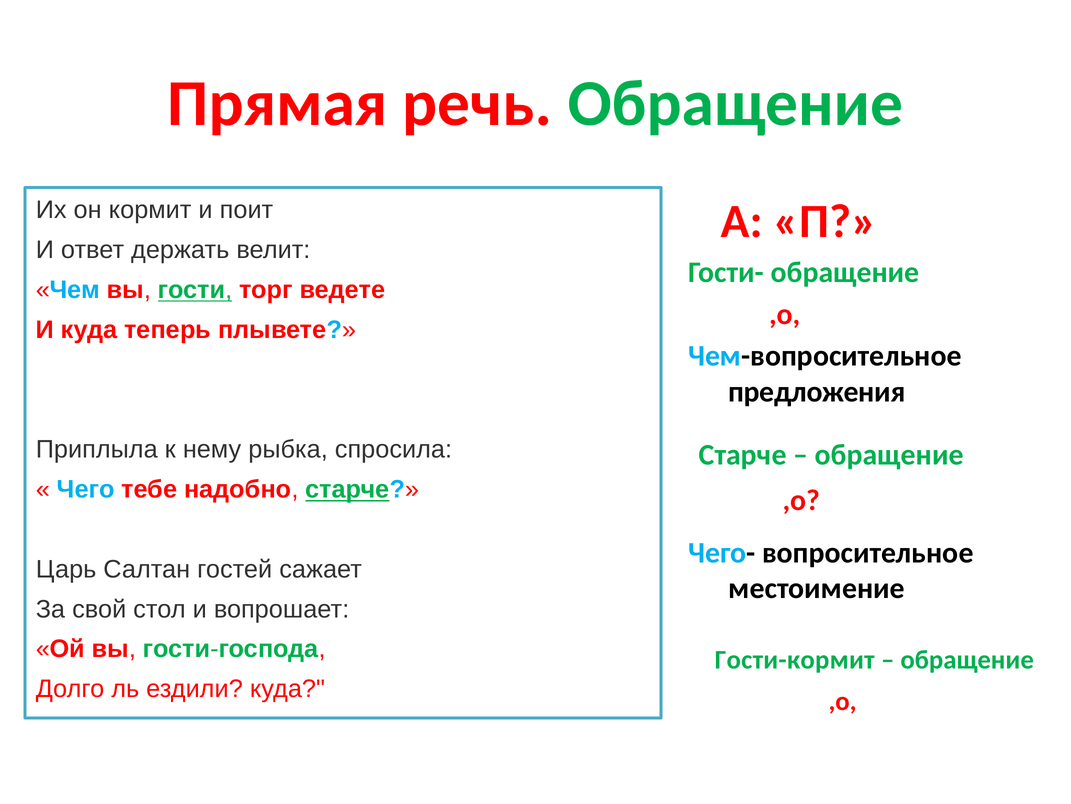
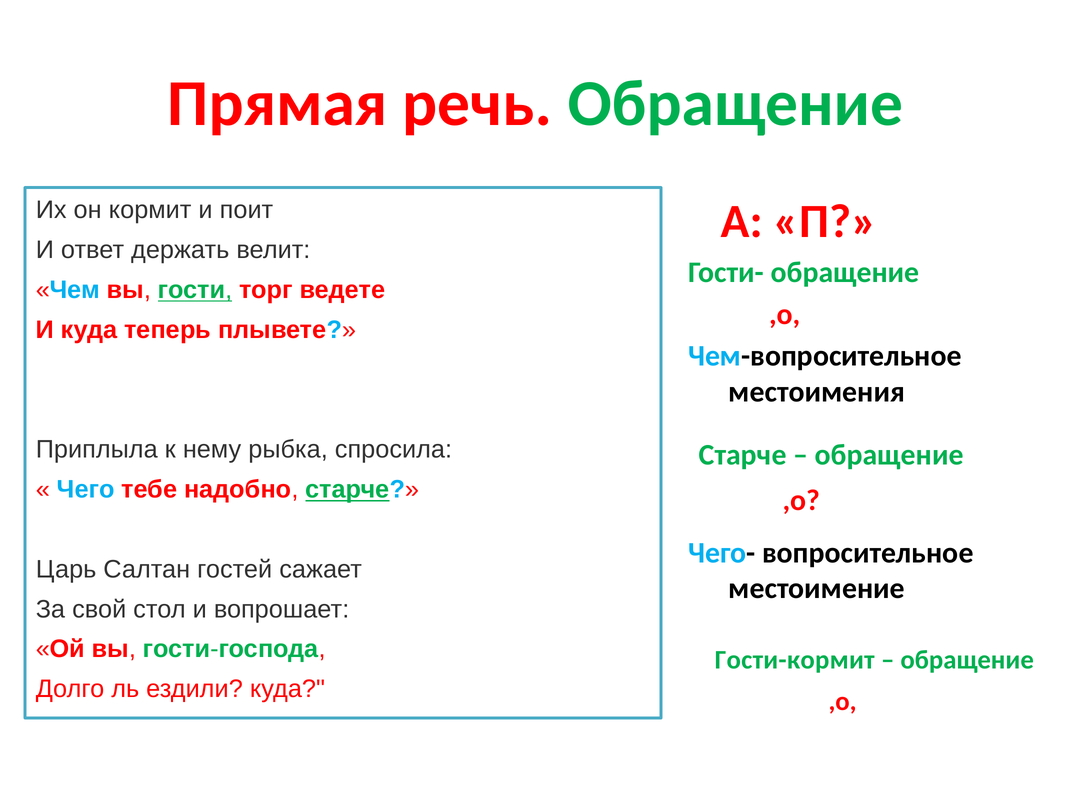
предложения: предложения -> местоимения
